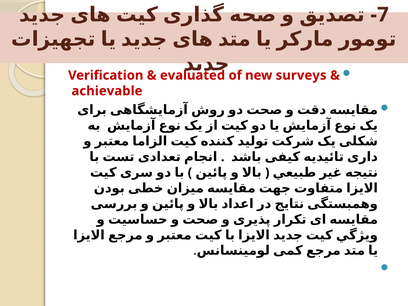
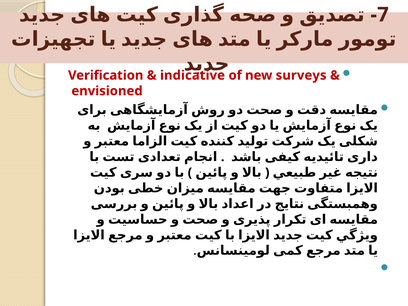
evaluated: evaluated -> indicative
achievable: achievable -> envisioned
